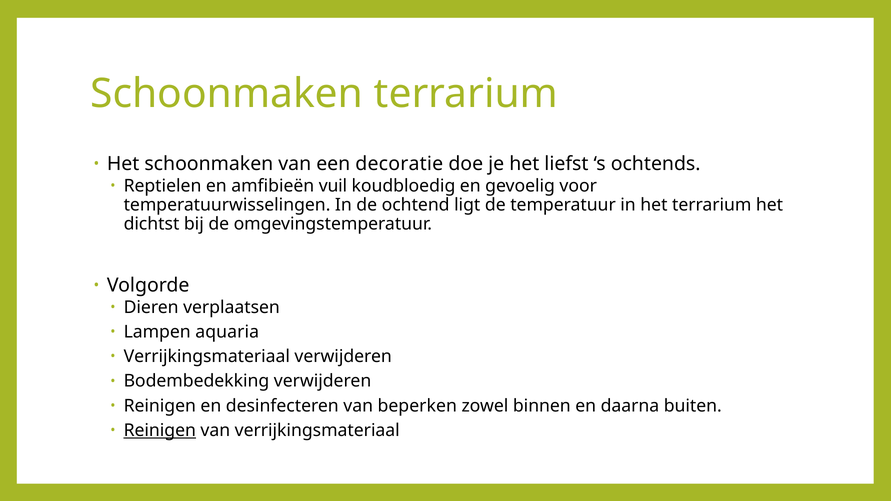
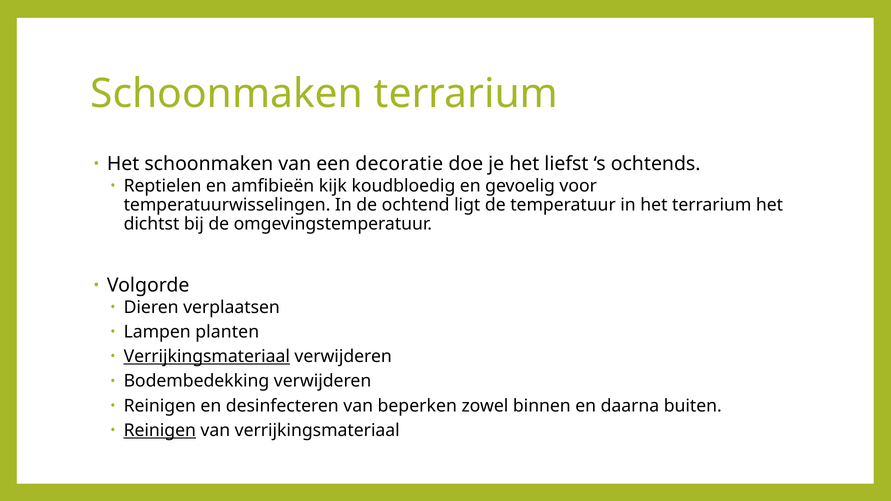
vuil: vuil -> kijk
aquaria: aquaria -> planten
Verrijkingsmateriaal at (207, 357) underline: none -> present
